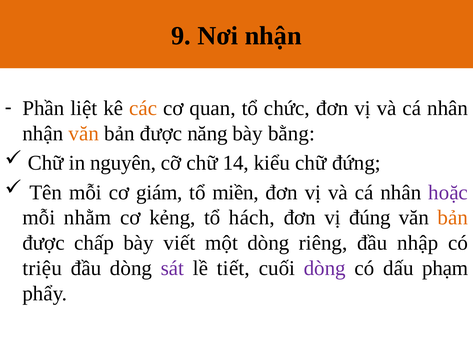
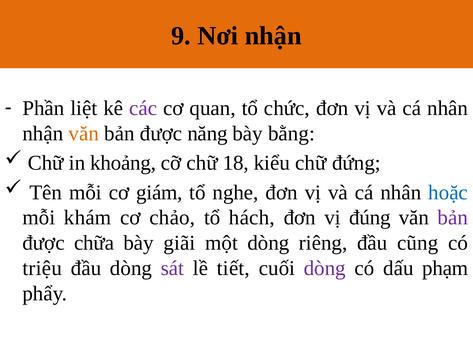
các colour: orange -> purple
nguyên: nguyên -> khoảng
14: 14 -> 18
miền: miền -> nghe
hoặc colour: purple -> blue
nhằm: nhằm -> khám
kẻng: kẻng -> chảo
bản at (453, 218) colour: orange -> purple
chấp: chấp -> chữa
viết: viết -> giãi
nhập: nhập -> cũng
